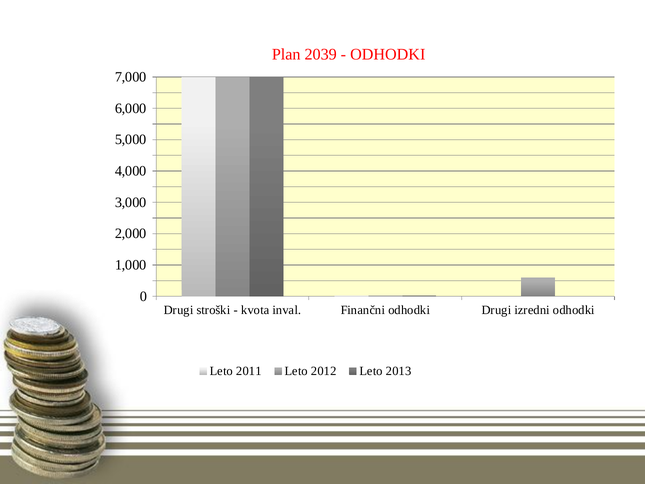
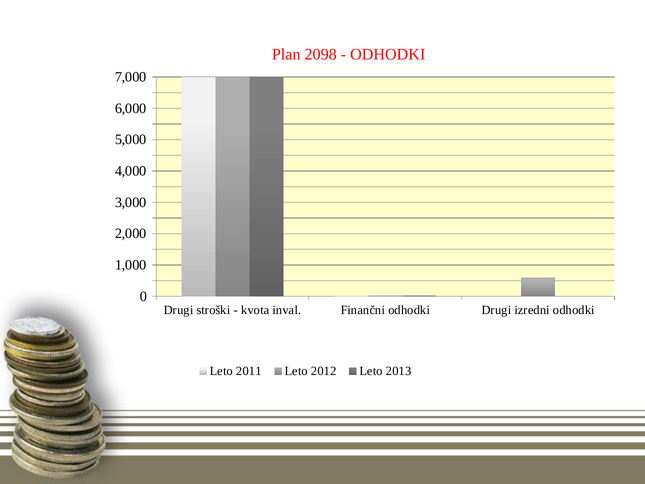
2039: 2039 -> 2098
